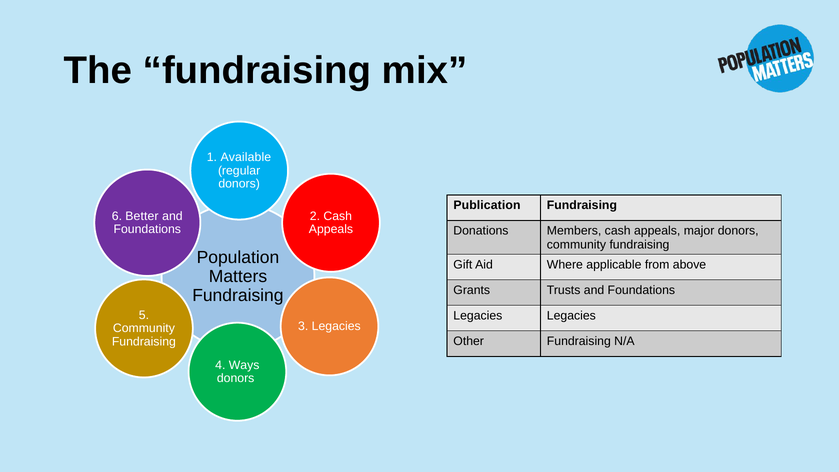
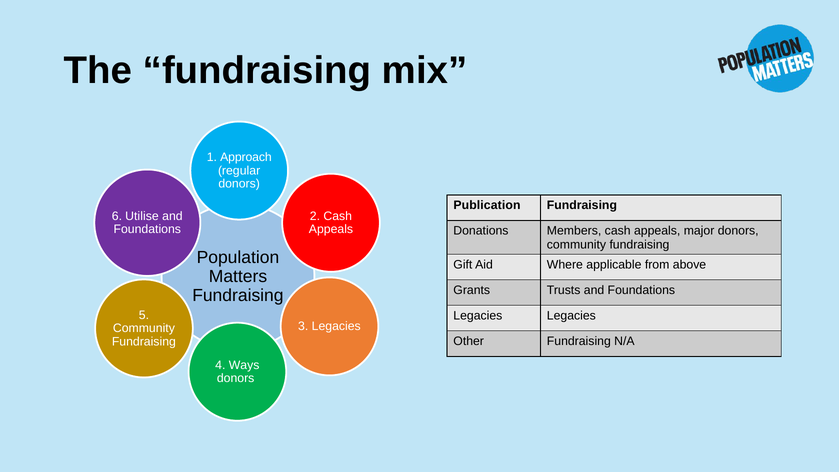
Available: Available -> Approach
Better: Better -> Utilise
